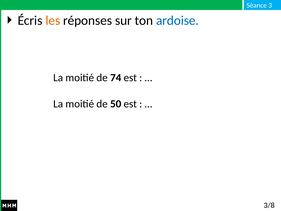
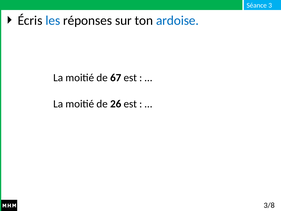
les colour: orange -> blue
74: 74 -> 67
50: 50 -> 26
